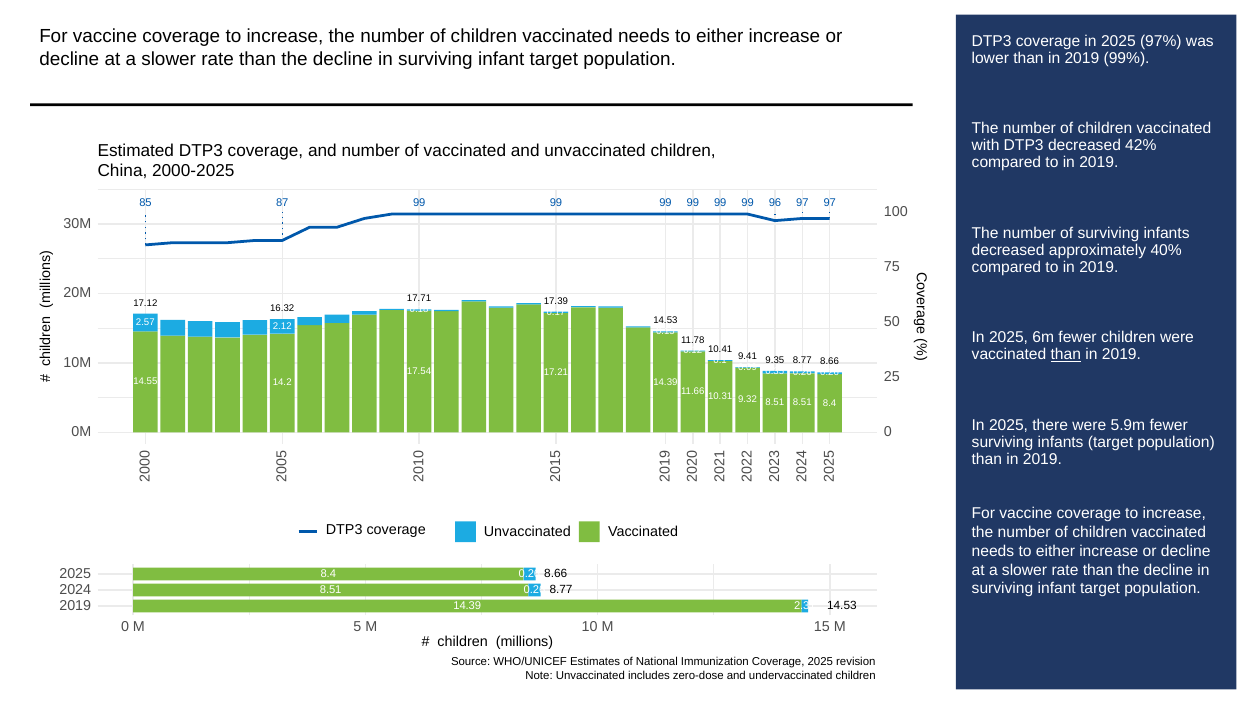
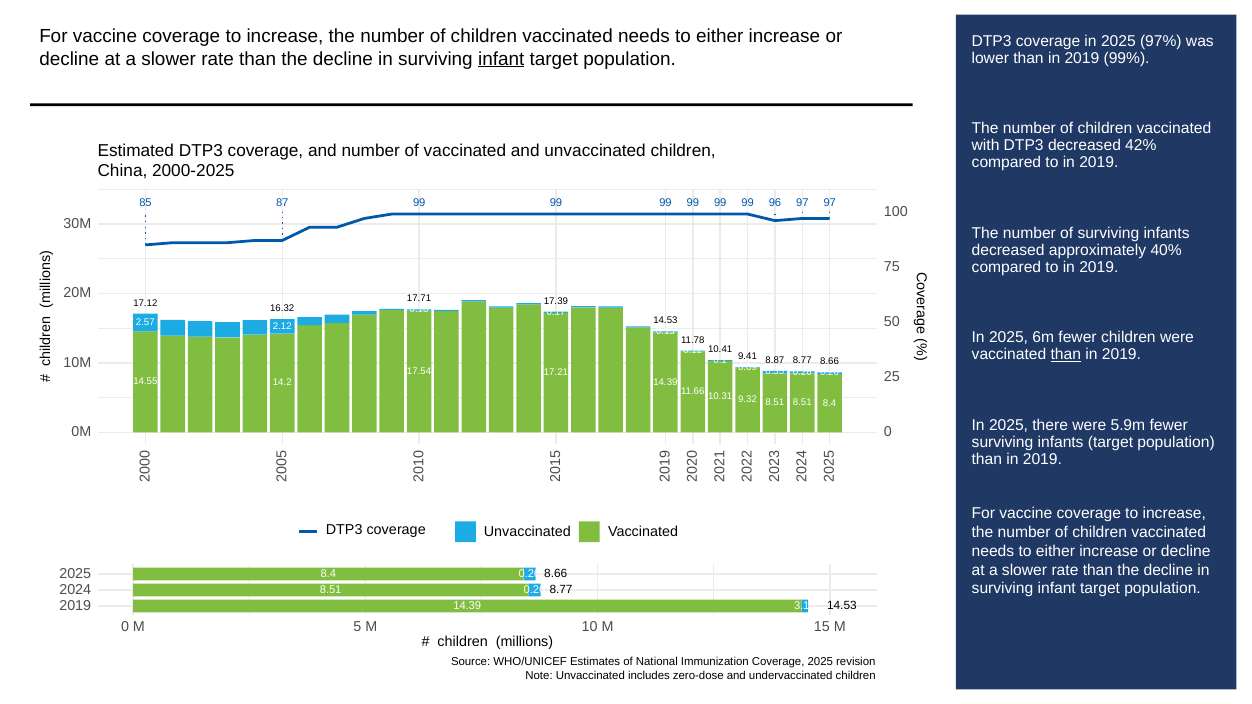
infant at (501, 59) underline: none -> present
9.35: 9.35 -> 8.87
2.31: 2.31 -> 3.15
